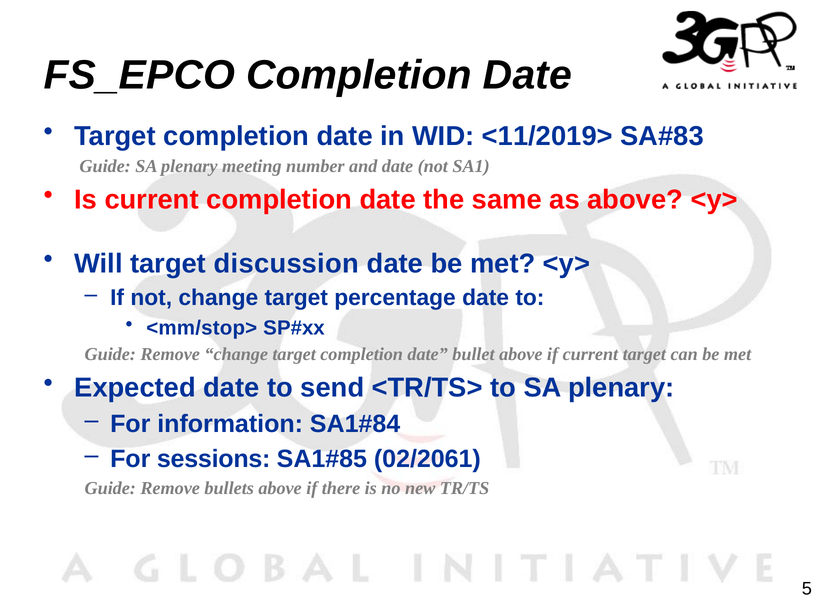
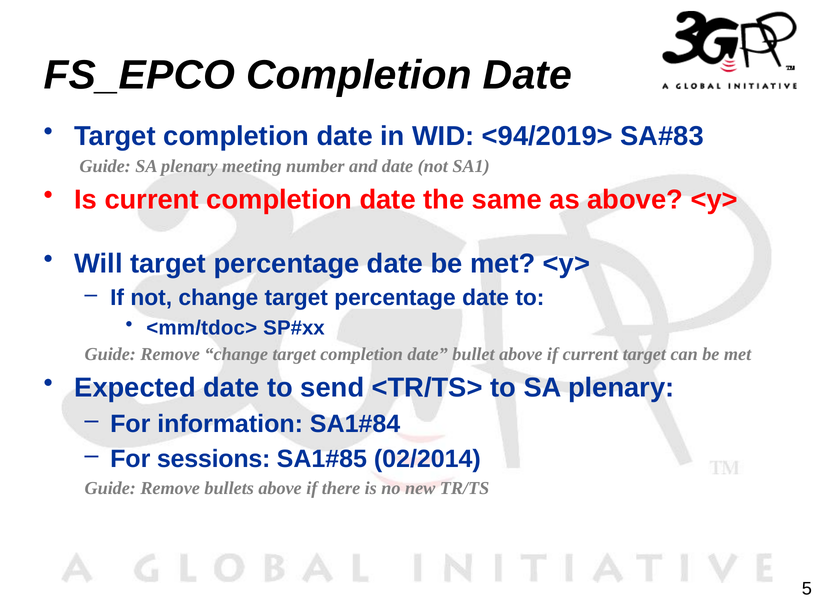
<11/2019>: <11/2019> -> <94/2019>
Will target discussion: discussion -> percentage
<mm/stop>: <mm/stop> -> <mm/tdoc>
02/2061: 02/2061 -> 02/2014
